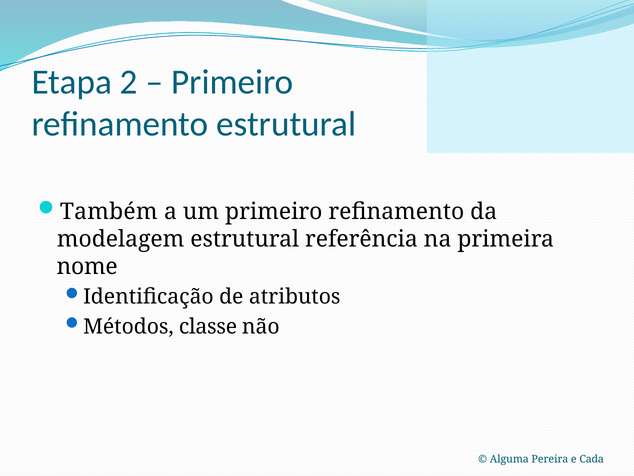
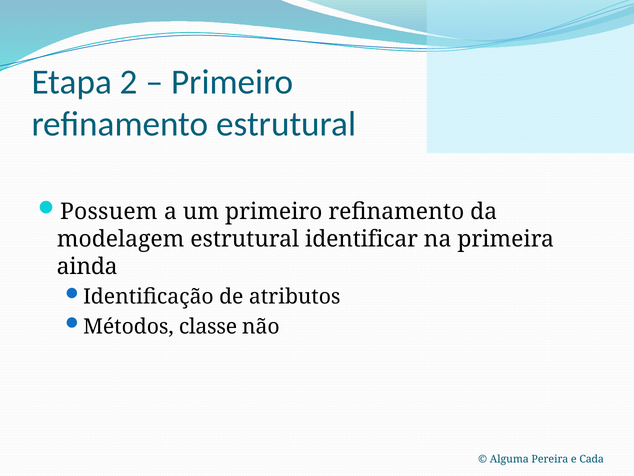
Também: Também -> Possuem
referência: referência -> identificar
nome: nome -> ainda
